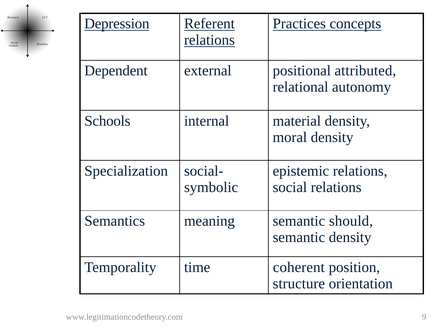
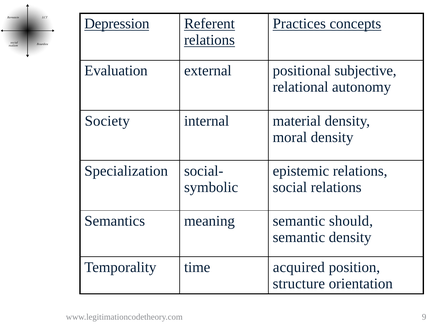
Dependent: Dependent -> Evaluation
attributed: attributed -> subjective
Schools: Schools -> Society
coherent: coherent -> acquired
